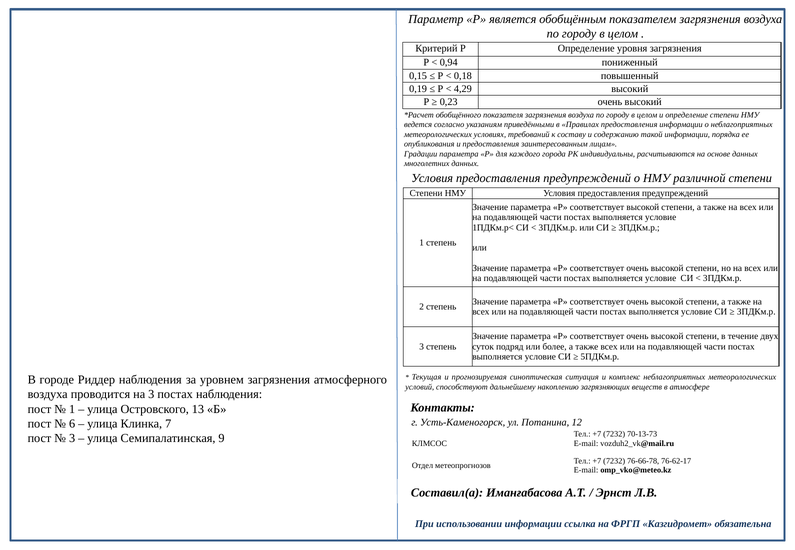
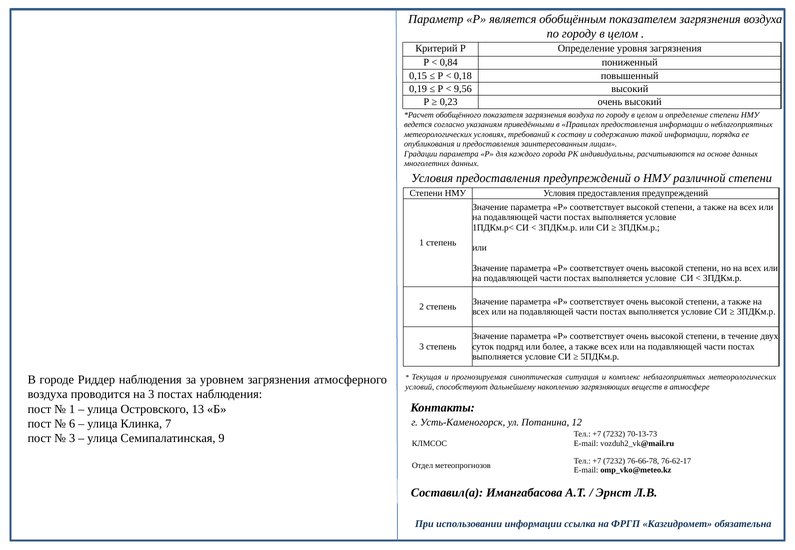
0,94: 0,94 -> 0,84
4,29: 4,29 -> 9,56
